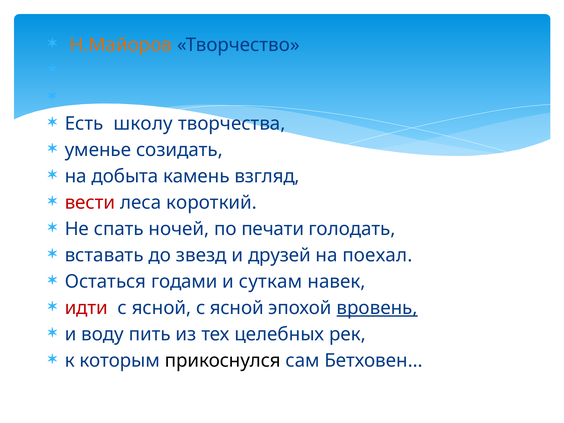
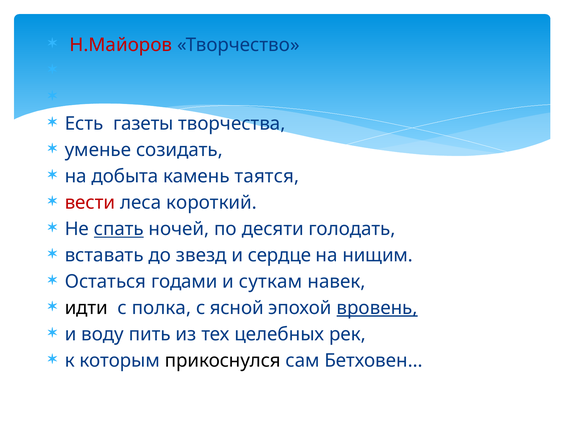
Н.Майоров colour: orange -> red
школу: школу -> газеты
взгляд: взгляд -> таятся
спать underline: none -> present
печати: печати -> десяти
друзей: друзей -> сердце
поехал: поехал -> нищим
идти colour: red -> black
ясной at (162, 308): ясной -> полка
